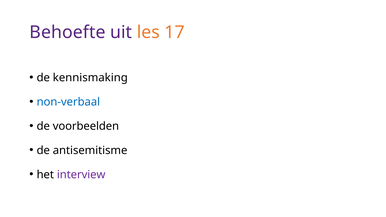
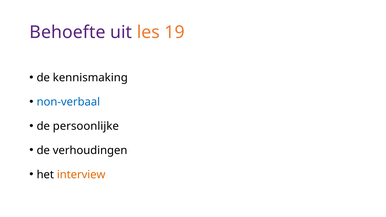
17: 17 -> 19
voorbeelden: voorbeelden -> persoonlijke
antisemitisme: antisemitisme -> verhoudingen
interview colour: purple -> orange
